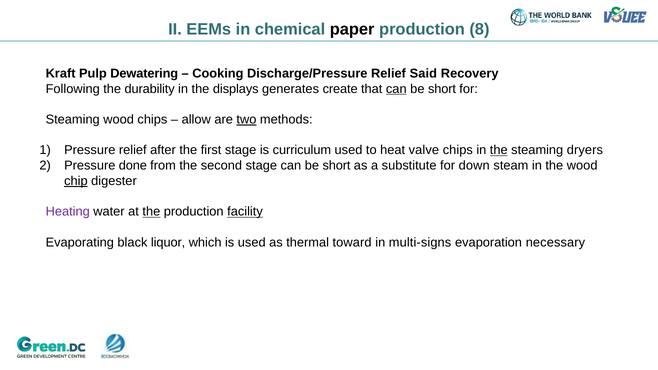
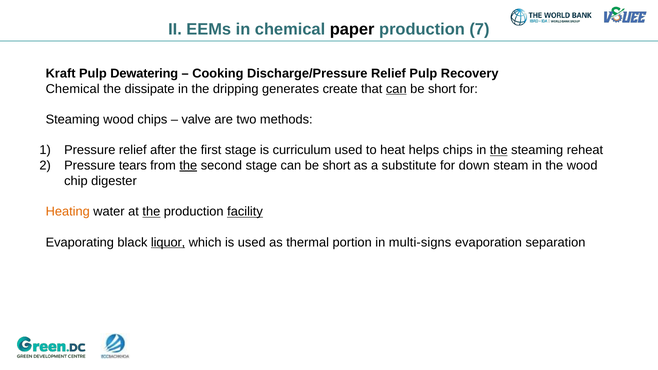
8: 8 -> 7
Relief Said: Said -> Pulp
Following at (73, 89): Following -> Chemical
durability: durability -> dissipate
displays: displays -> dripping
allow: allow -> valve
two underline: present -> none
valve: valve -> helps
dryers: dryers -> reheat
done: done -> tears
the at (188, 166) underline: none -> present
chip underline: present -> none
Heating colour: purple -> orange
liquor underline: none -> present
toward: toward -> portion
necessary: necessary -> separation
